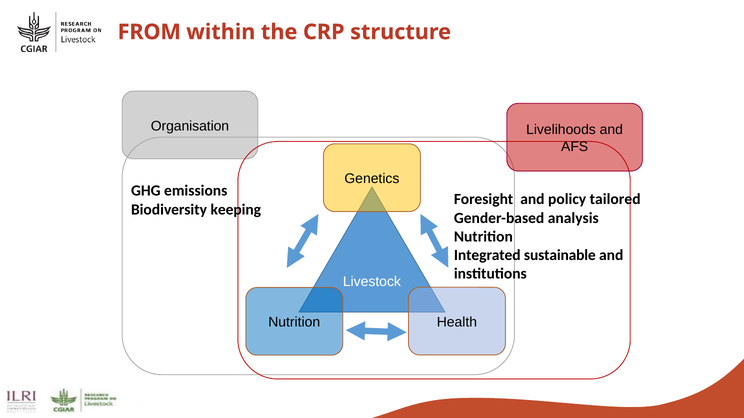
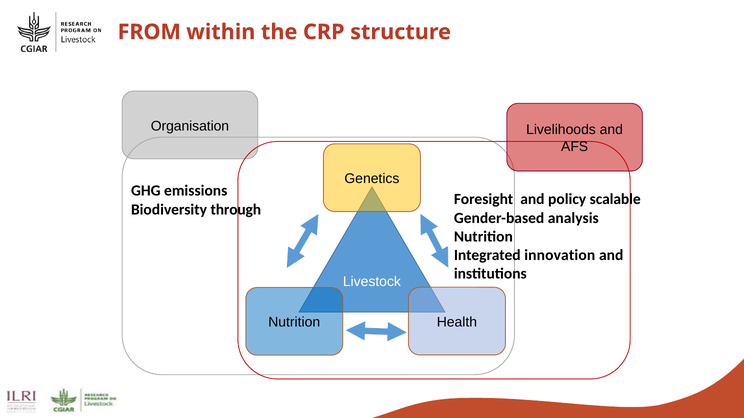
tailored: tailored -> scalable
keeping: keeping -> through
sustainable: sustainable -> innovation
